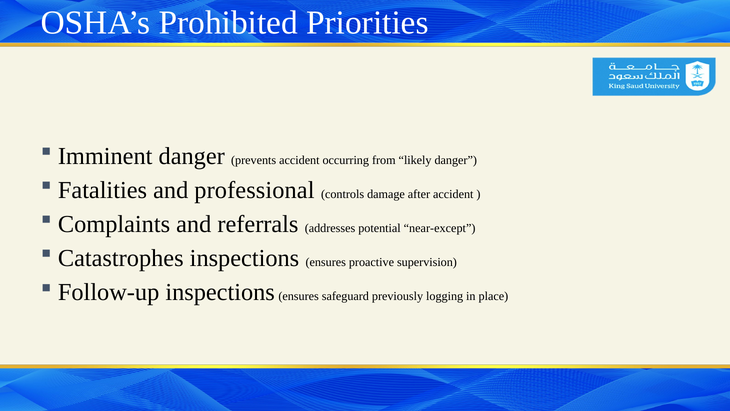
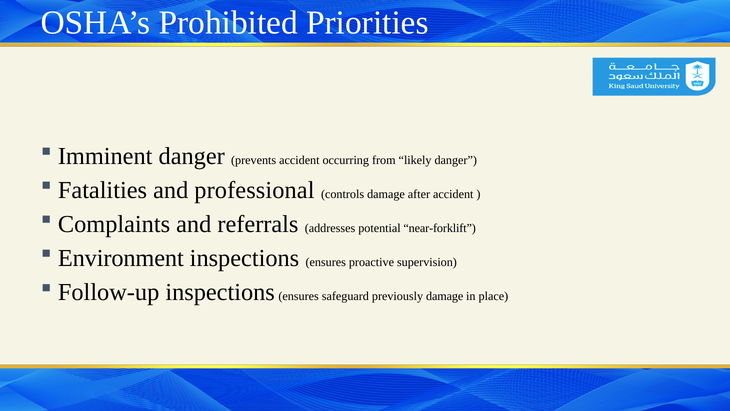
near-except: near-except -> near-forklift
Catastrophes: Catastrophes -> Environment
previously logging: logging -> damage
